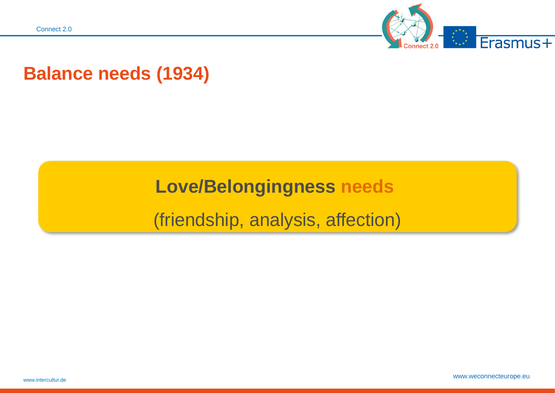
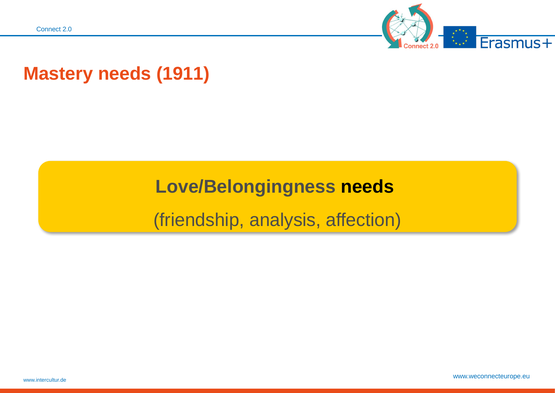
Balance: Balance -> Mastery
1934: 1934 -> 1911
needs at (367, 186) colour: orange -> black
